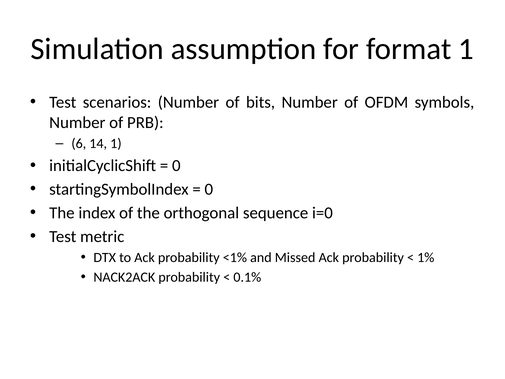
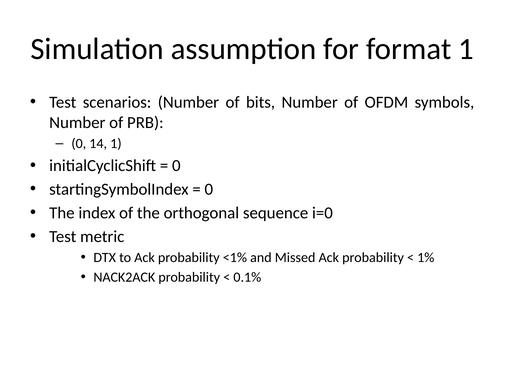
6 at (79, 144): 6 -> 0
